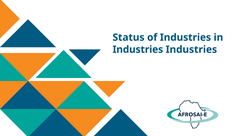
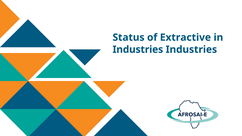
of Industries: Industries -> Extractive
